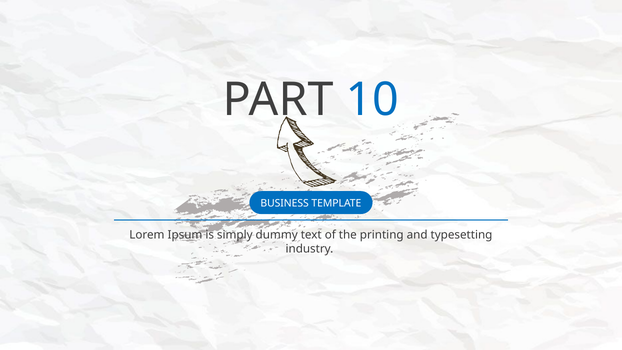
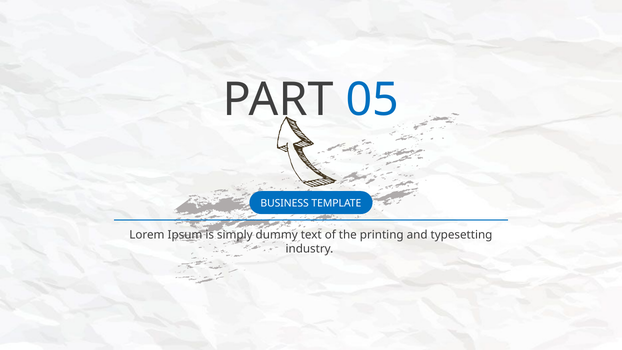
10: 10 -> 05
